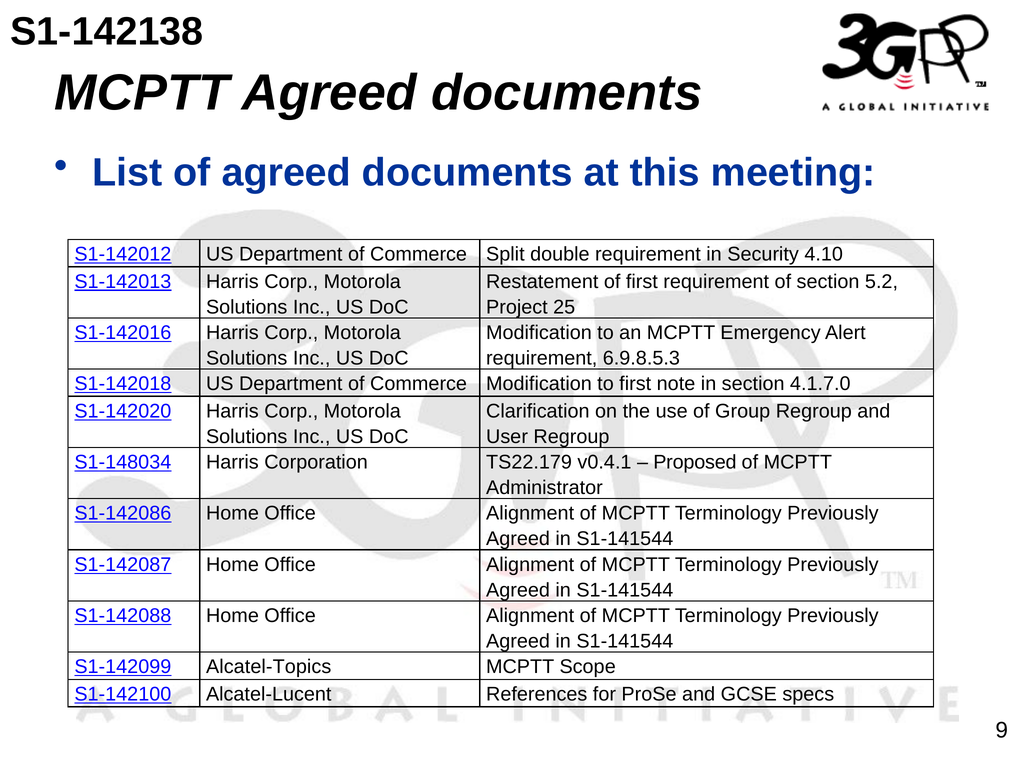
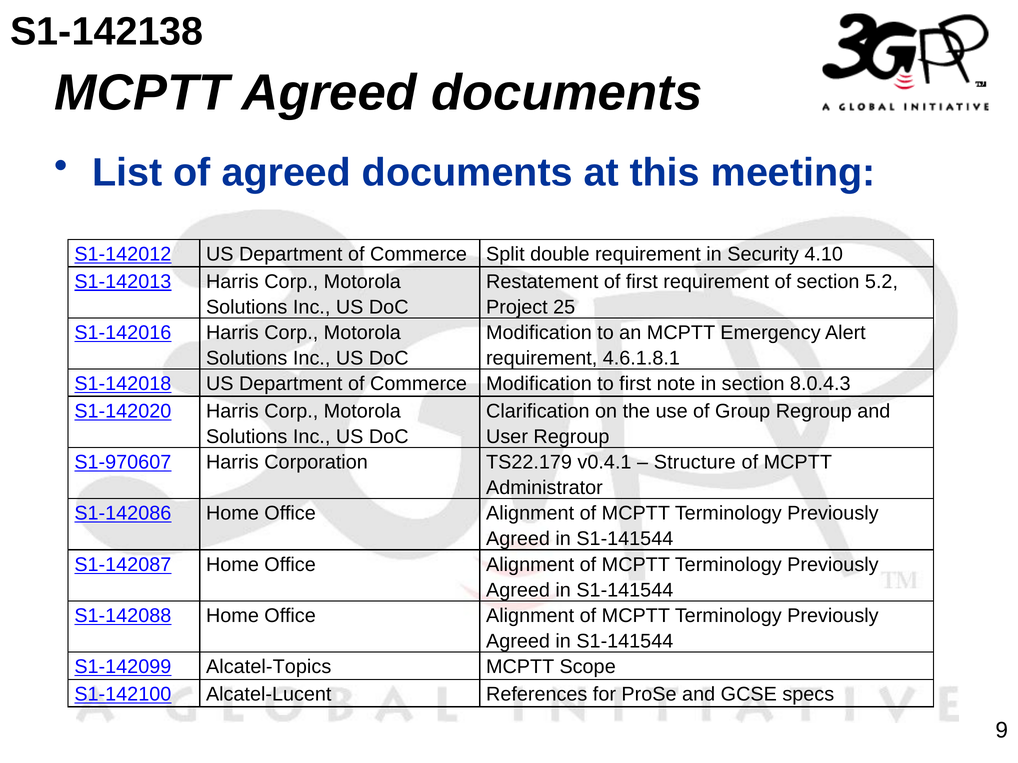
6.9.8.5.3: 6.9.8.5.3 -> 4.6.1.8.1
4.1.7.0: 4.1.7.0 -> 8.0.4.3
S1-148034: S1-148034 -> S1-970607
Proposed: Proposed -> Structure
